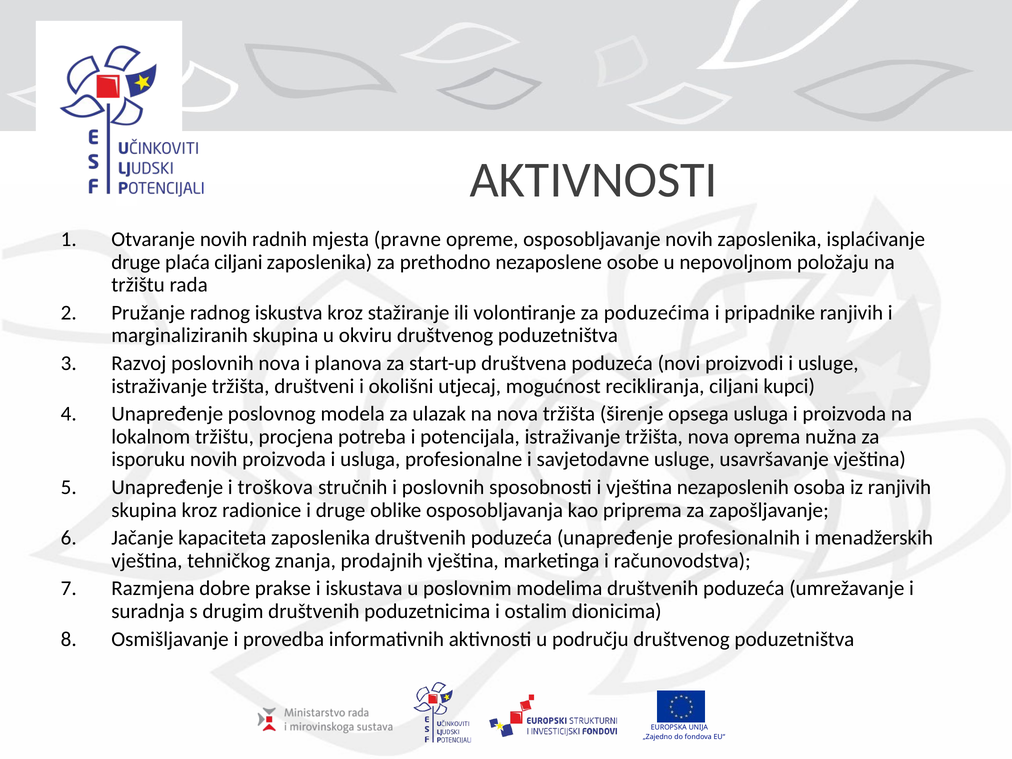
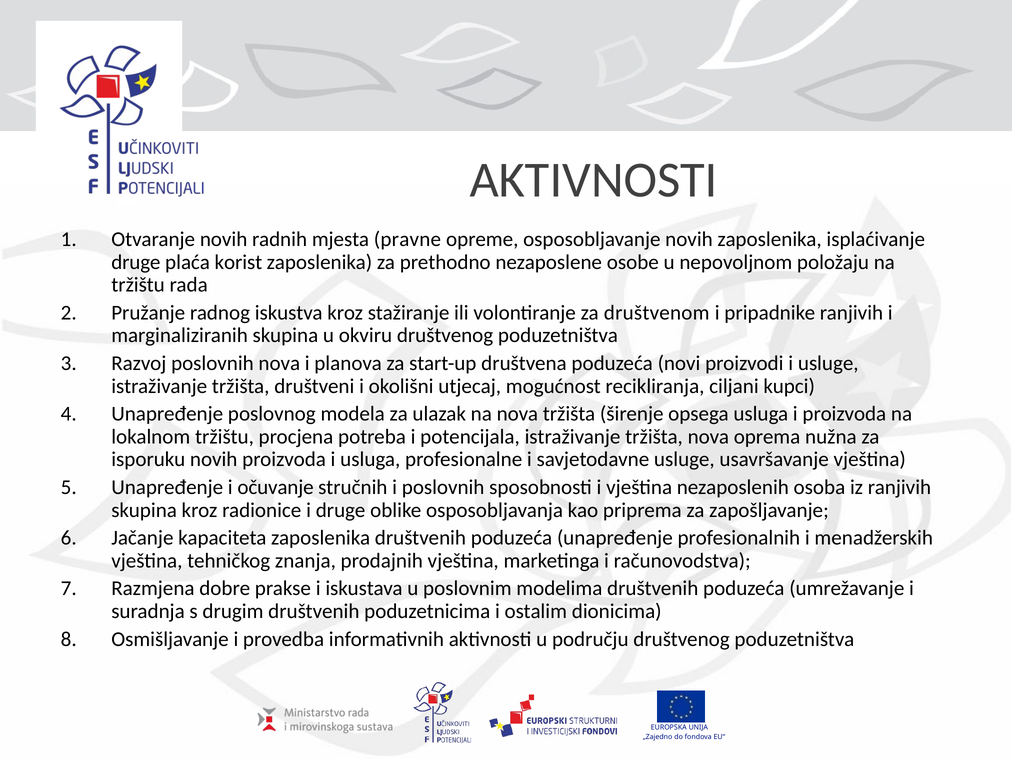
plaća ciljani: ciljani -> korist
poduzećima: poduzećima -> društvenom
troškova: troškova -> očuvanje
